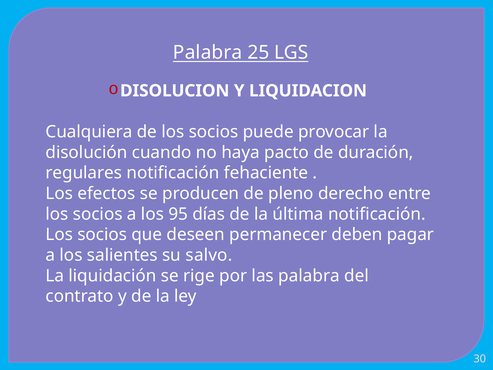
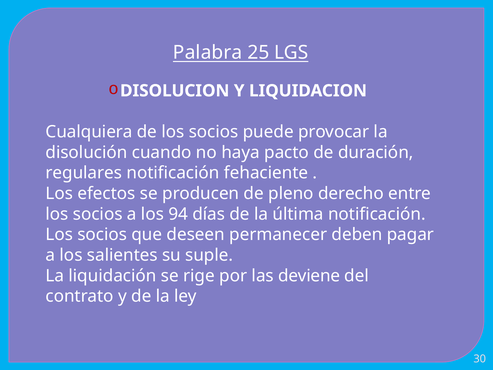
95: 95 -> 94
salvo: salvo -> suple
las palabra: palabra -> deviene
